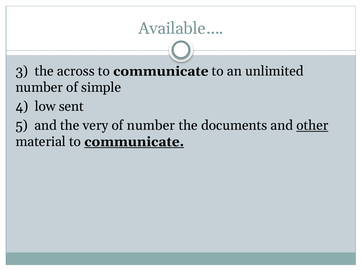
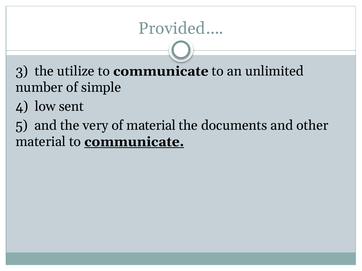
Available…: Available… -> Provided…
across: across -> utilize
of number: number -> material
other underline: present -> none
